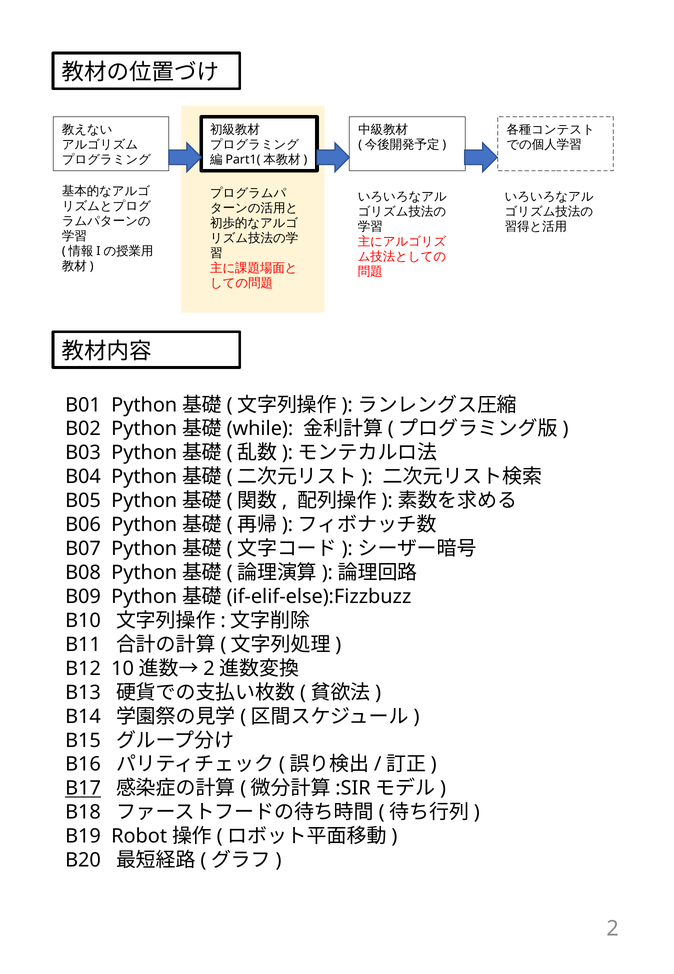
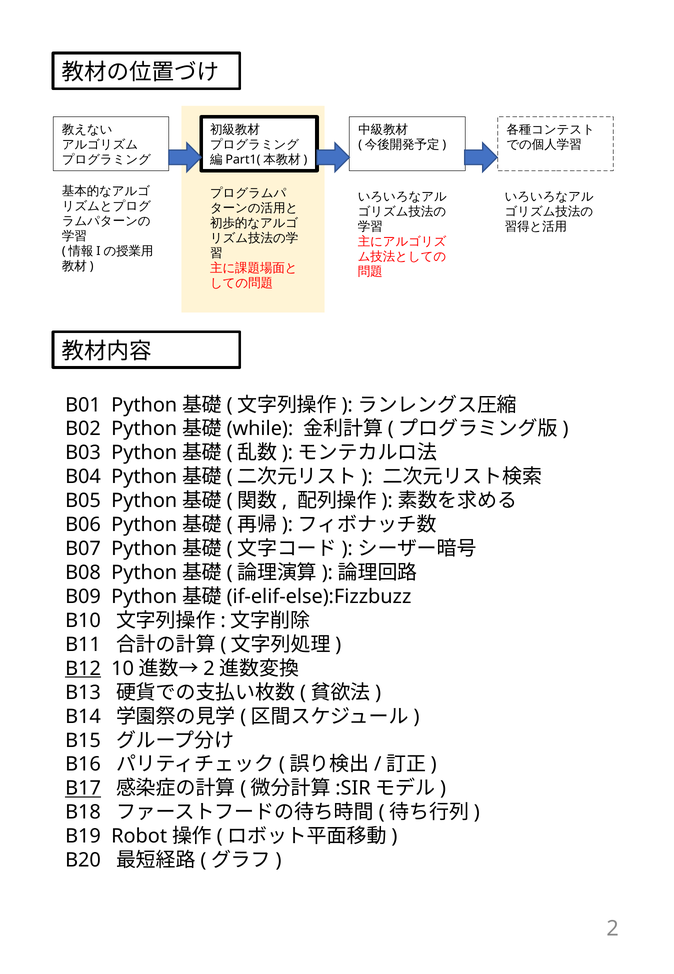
B12 underline: none -> present
